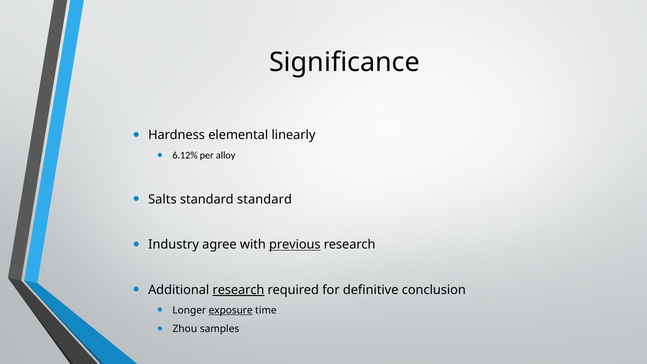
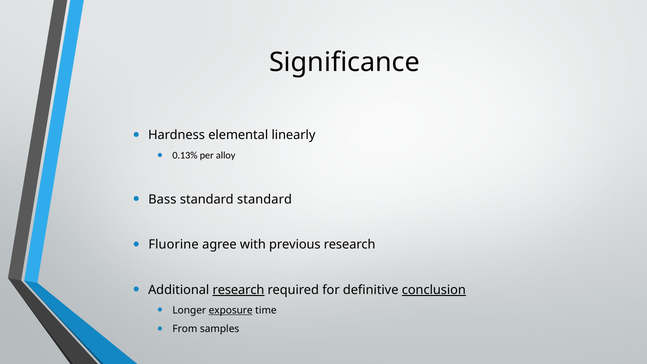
6.12%: 6.12% -> 0.13%
Salts: Salts -> Bass
Industry: Industry -> Fluorine
previous underline: present -> none
conclusion underline: none -> present
Zhou: Zhou -> From
